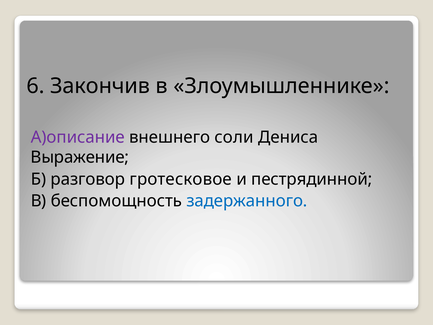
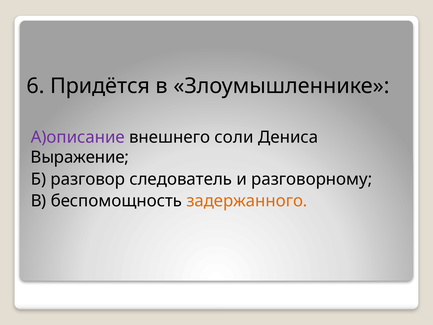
Закончив: Закончив -> Придётся
гротесковое: гротесковое -> следователь
пестрядинной: пестрядинной -> разговорному
задержанного colour: blue -> orange
